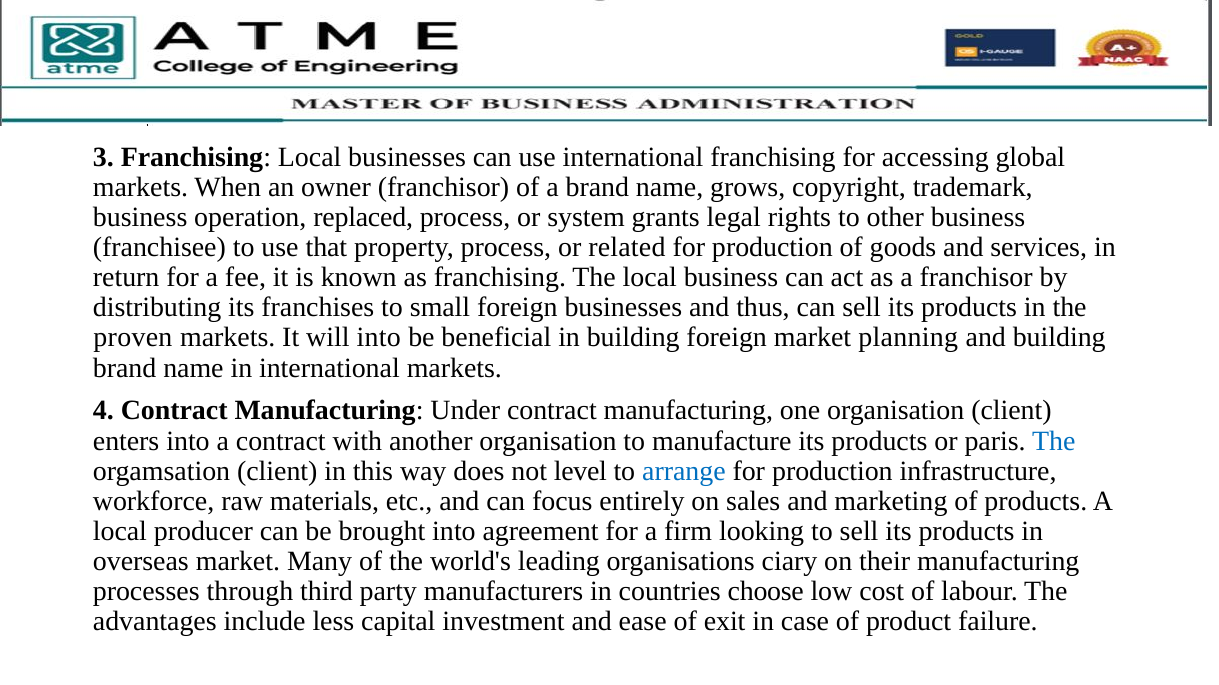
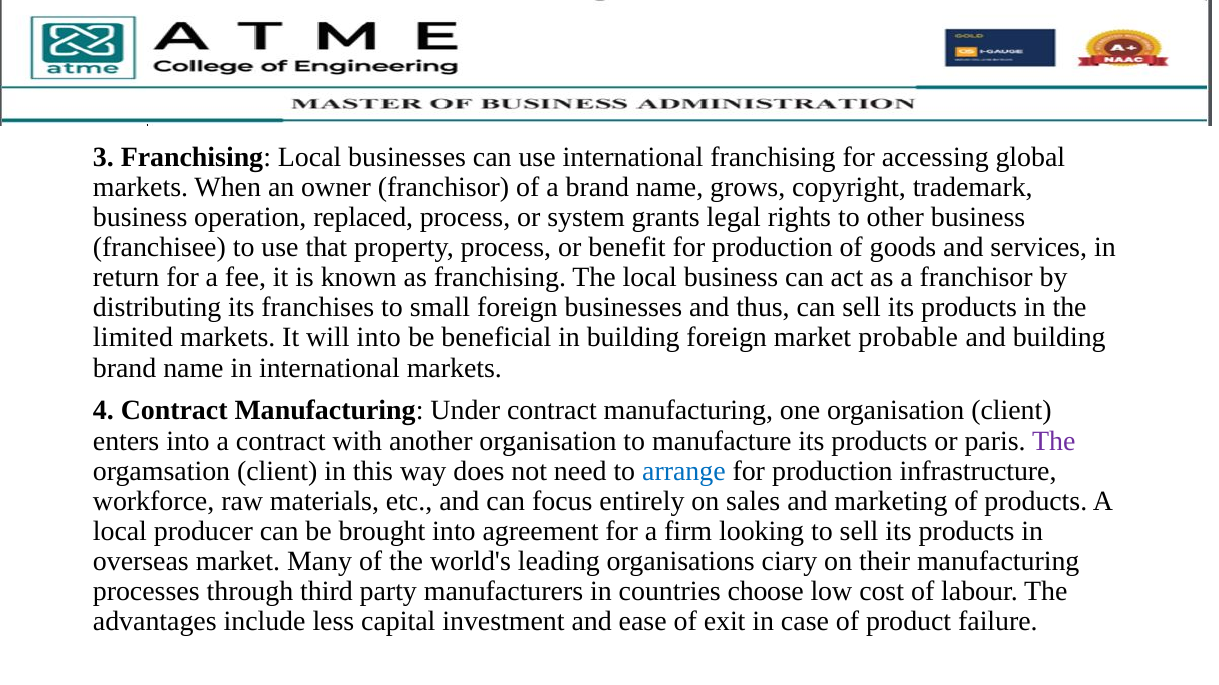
related: related -> benefit
proven: proven -> limited
planning: planning -> probable
The at (1054, 441) colour: blue -> purple
level: level -> need
